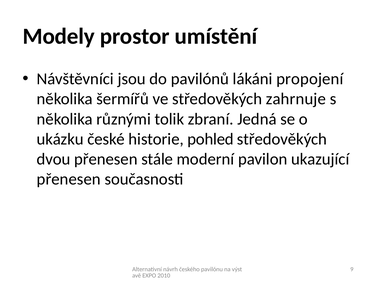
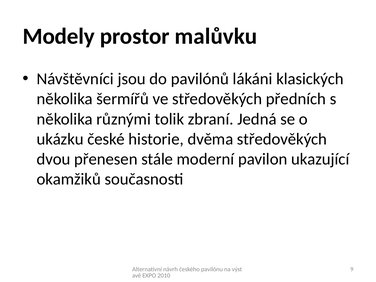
umístění: umístění -> malůvku
propojení: propojení -> klasických
zahrnuje: zahrnuje -> předních
pohled: pohled -> dvěma
přenesen at (69, 179): přenesen -> okamžiků
